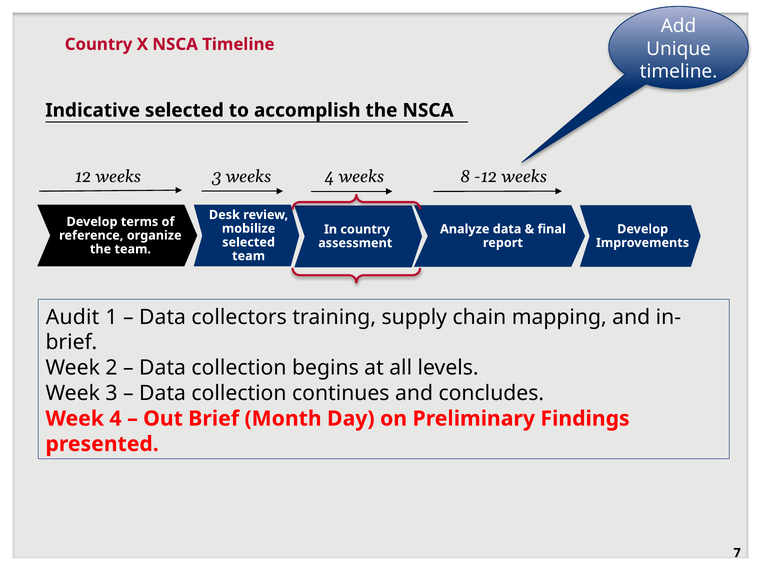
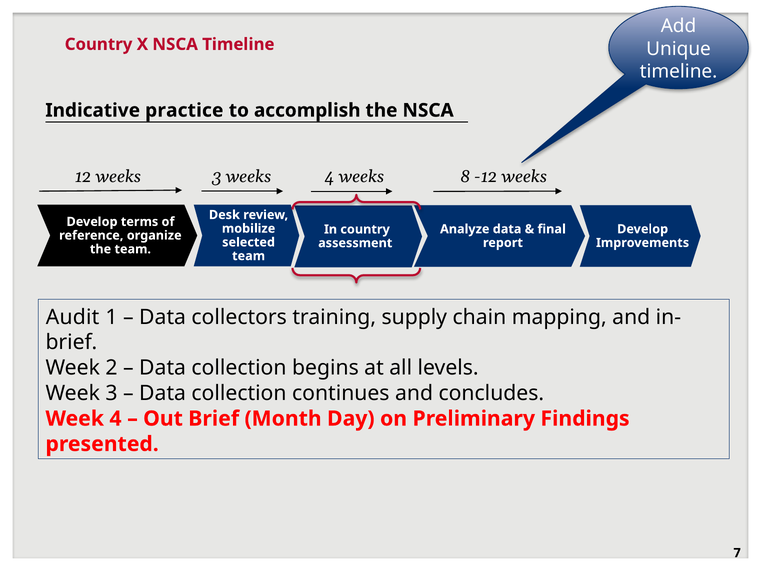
Indicative selected: selected -> practice
